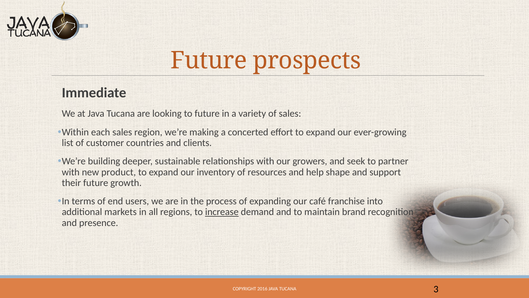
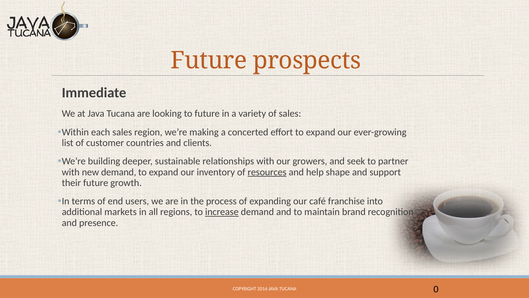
new product: product -> demand
resources underline: none -> present
3: 3 -> 0
